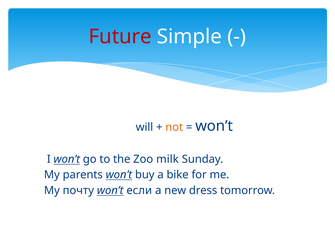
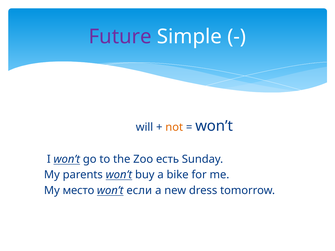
Future colour: red -> purple
milk: milk -> есть
почту: почту -> место
